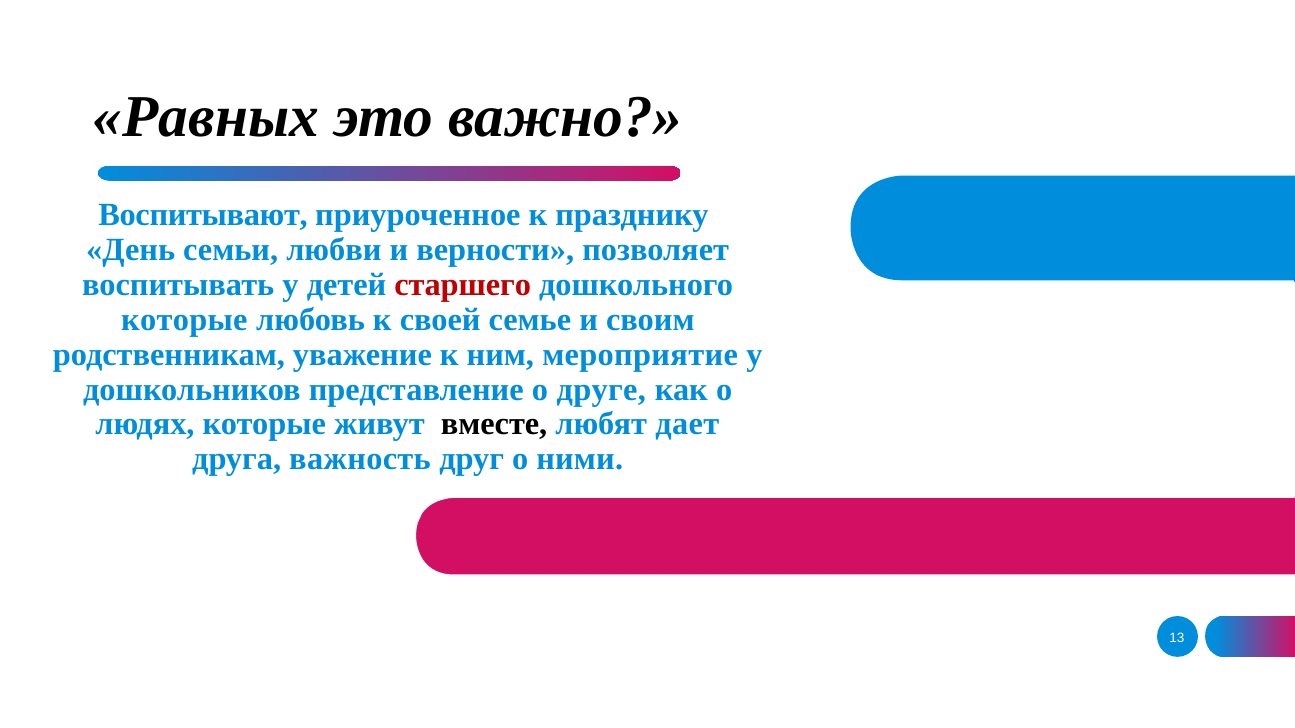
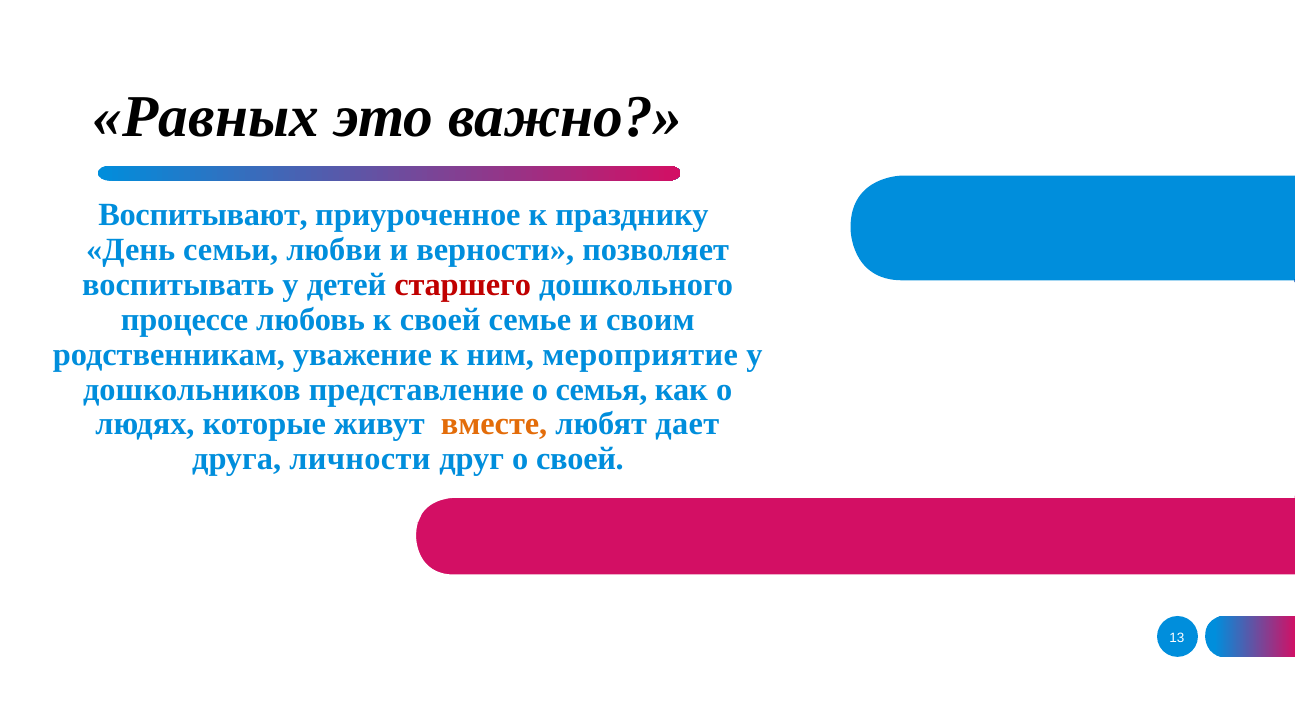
которые at (184, 320): которые -> процессе
друге: друге -> семья
вместе colour: black -> orange
важность: важность -> личности
о ними: ними -> своей
